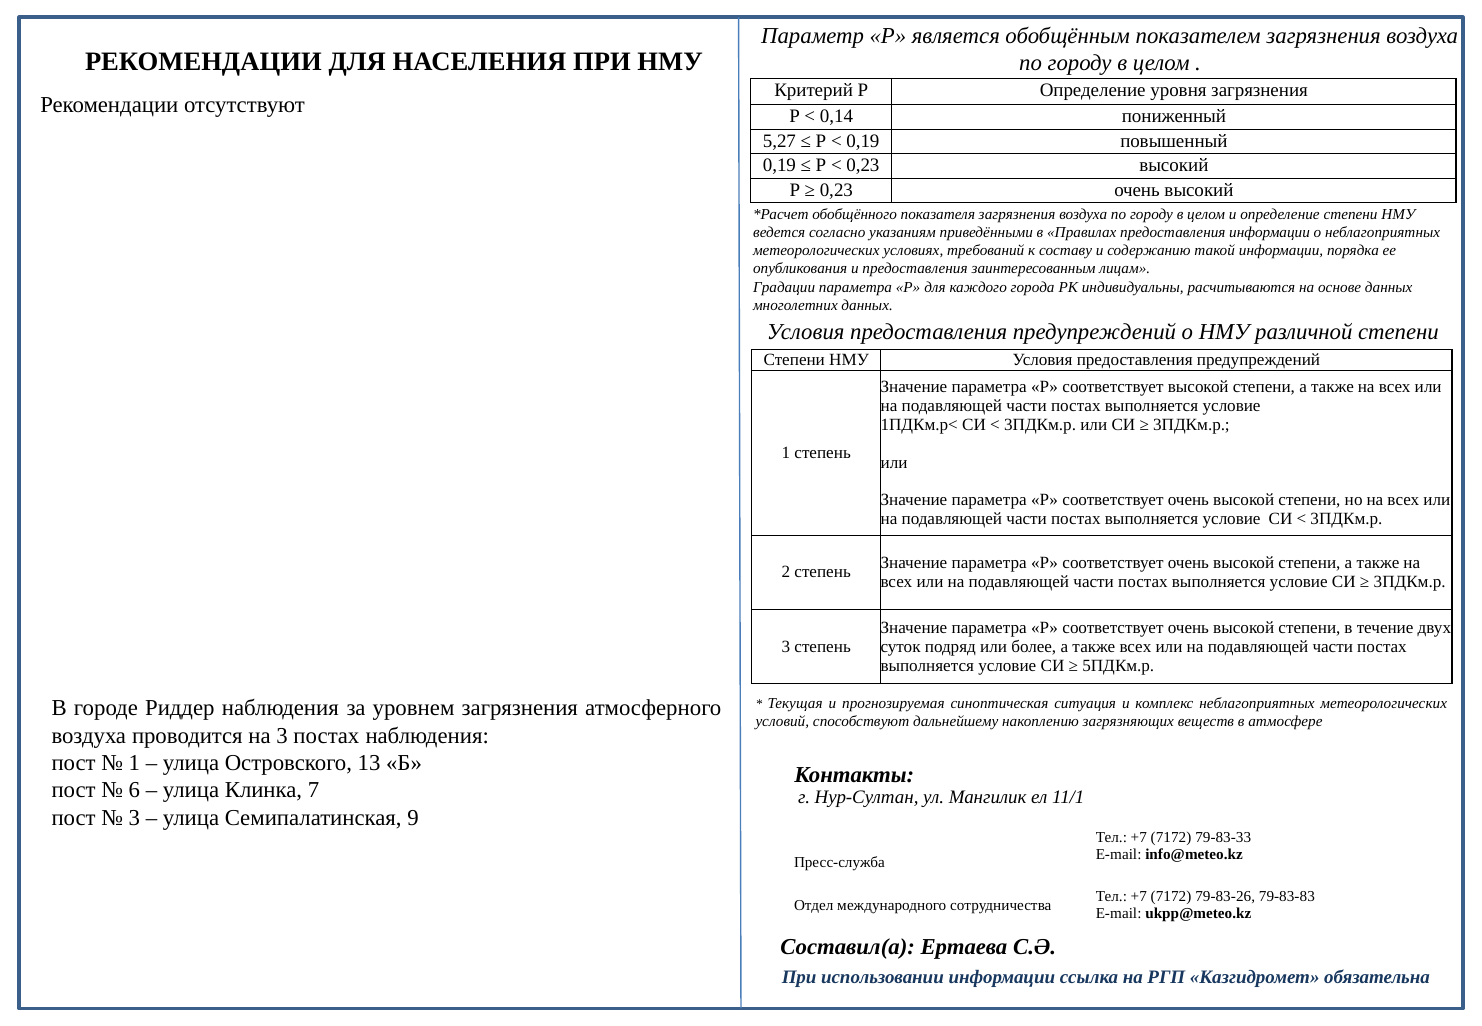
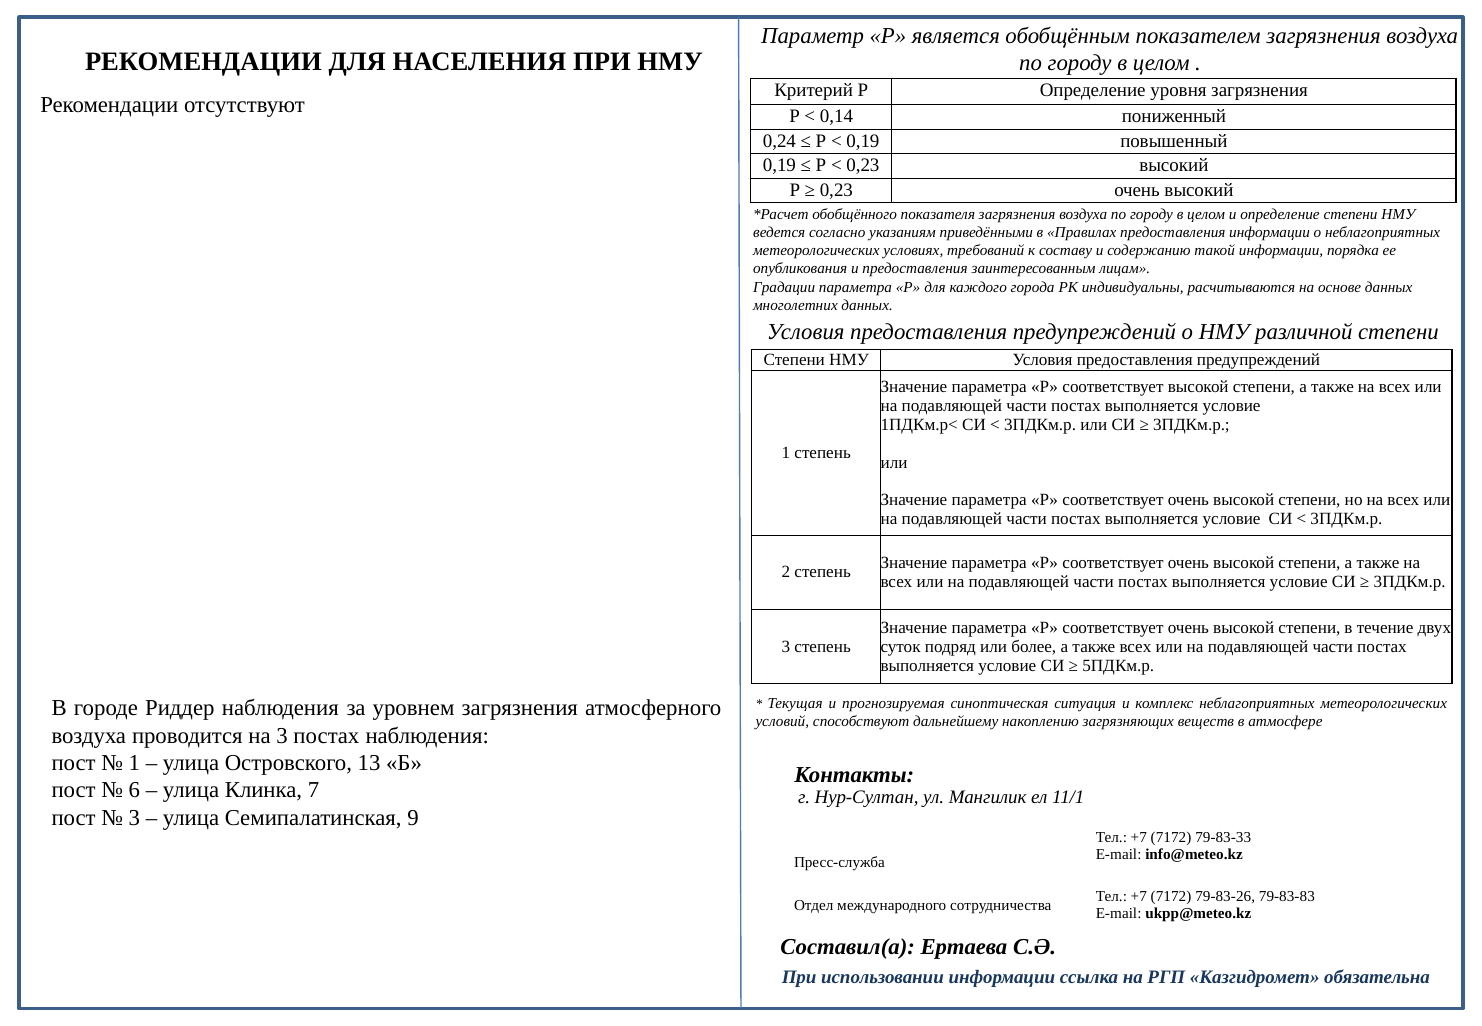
5,27: 5,27 -> 0,24
